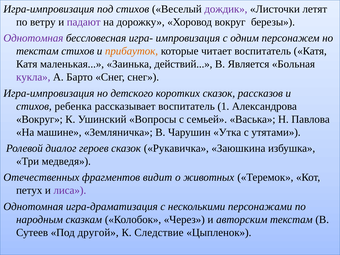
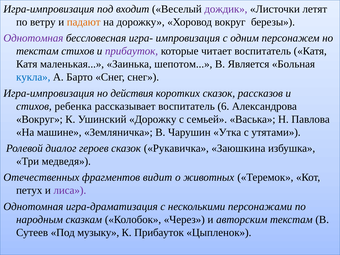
под стихов: стихов -> входит
падают colour: purple -> orange
прибауток at (132, 51) colour: orange -> purple
действий: действий -> шепотом
кукла colour: purple -> blue
детского: детского -> действия
1: 1 -> 6
Ушинский Вопросы: Вопросы -> Дорожку
другой: другой -> музыку
К Следствие: Следствие -> Прибауток
